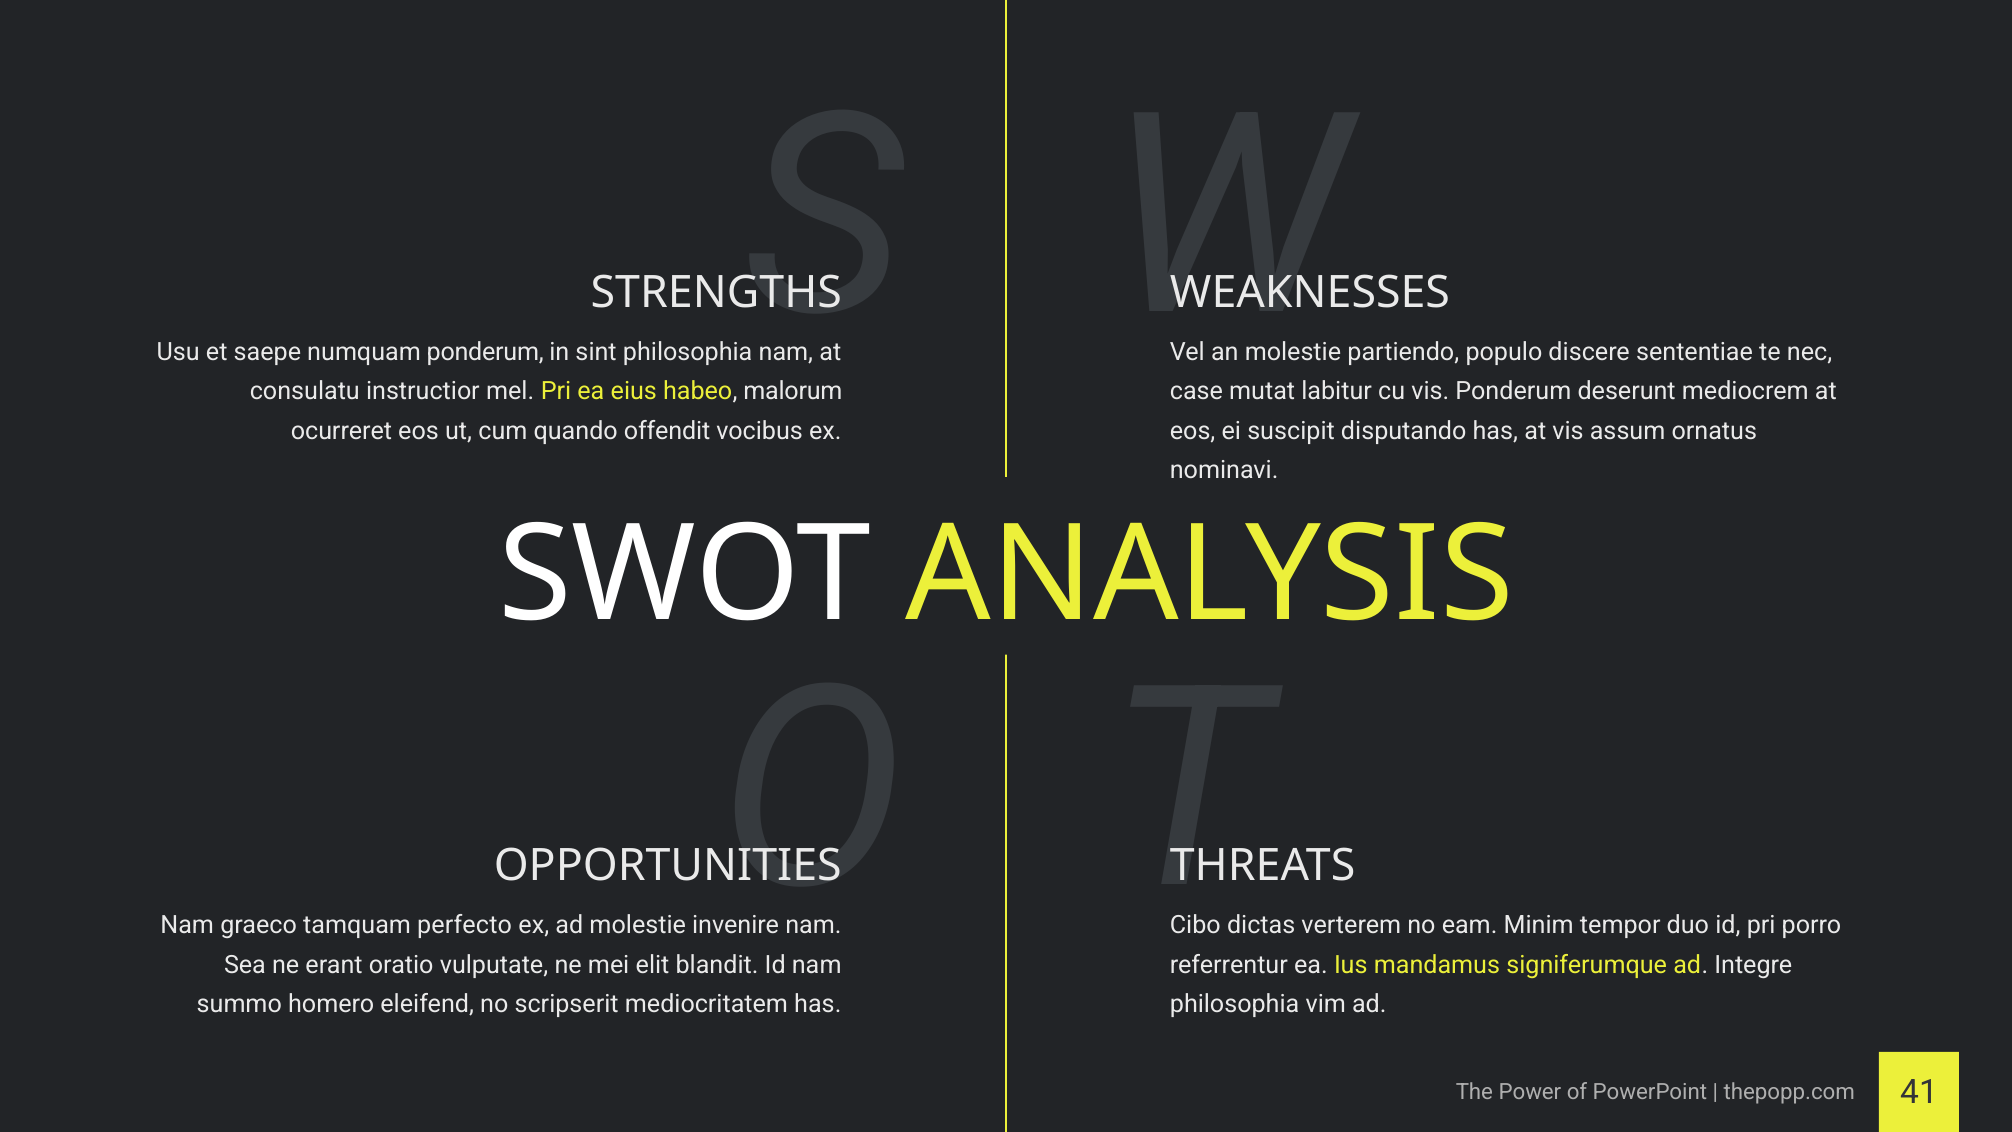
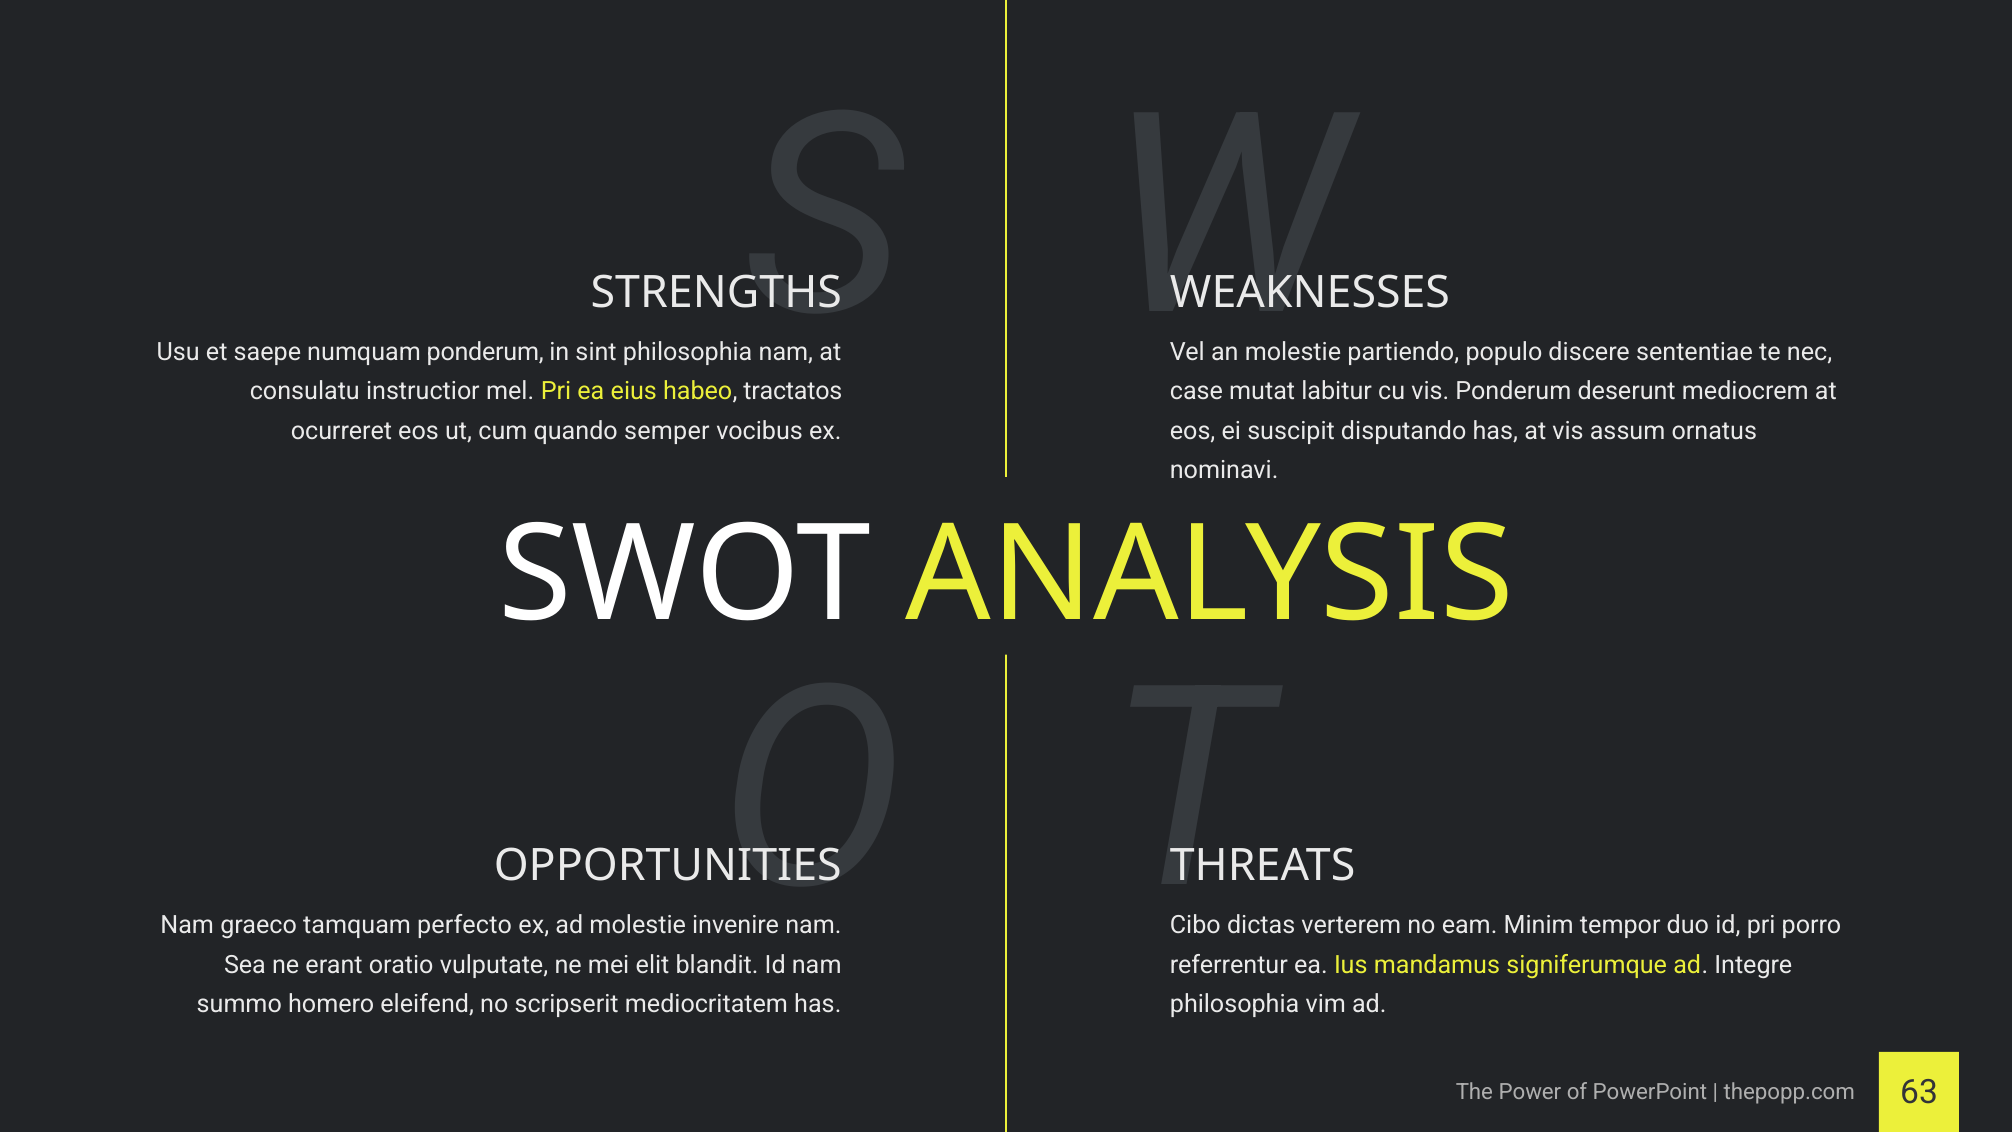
malorum: malorum -> tractatos
offendit: offendit -> semper
41: 41 -> 63
